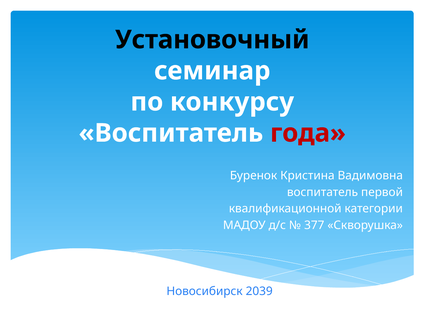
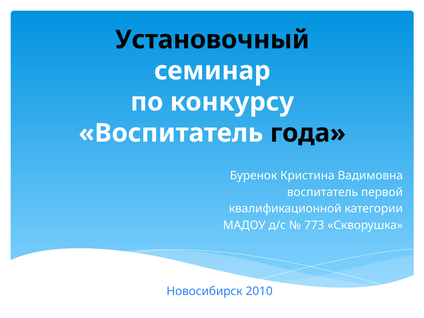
года colour: red -> black
377: 377 -> 773
2039: 2039 -> 2010
